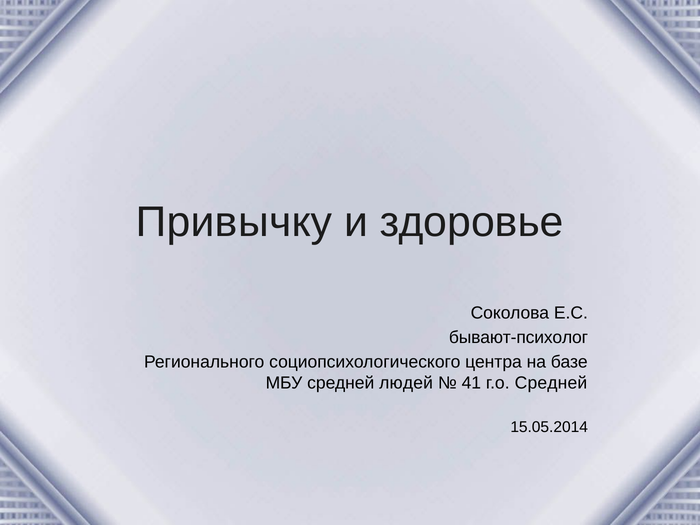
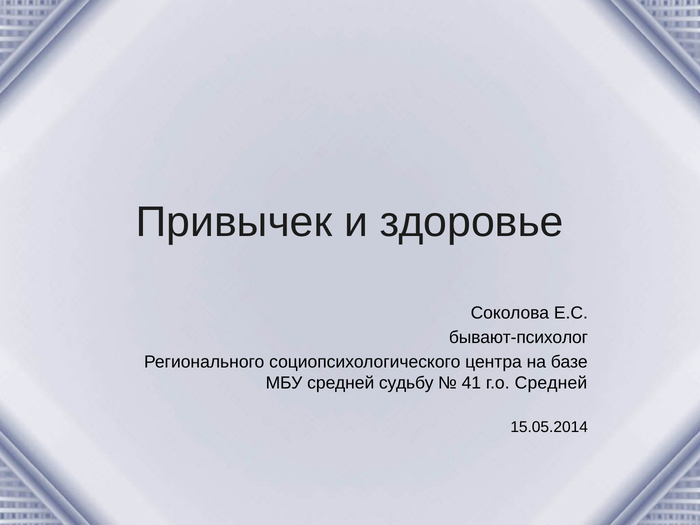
Привычку: Привычку -> Привычек
людей: людей -> судьбу
